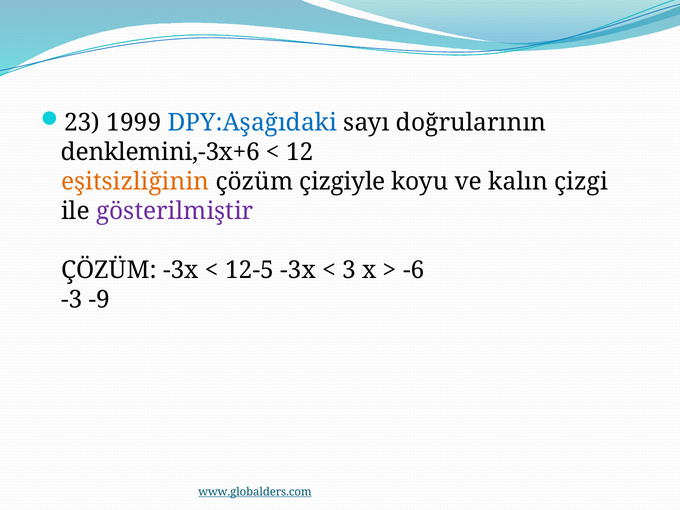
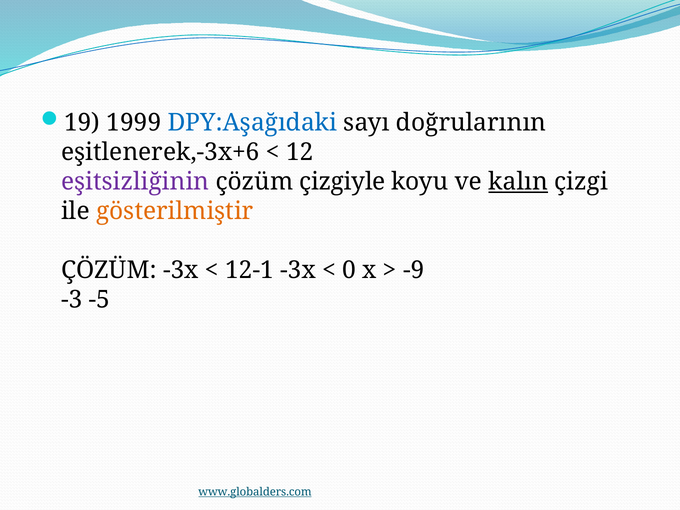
23: 23 -> 19
denklemini,-3x+6: denklemini,-3x+6 -> eşitlenerek,-3x+6
eşitsizliğinin colour: orange -> purple
kalın underline: none -> present
gösterilmiştir colour: purple -> orange
12-5: 12-5 -> 12-1
3: 3 -> 0
-6: -6 -> -9
-9: -9 -> -5
